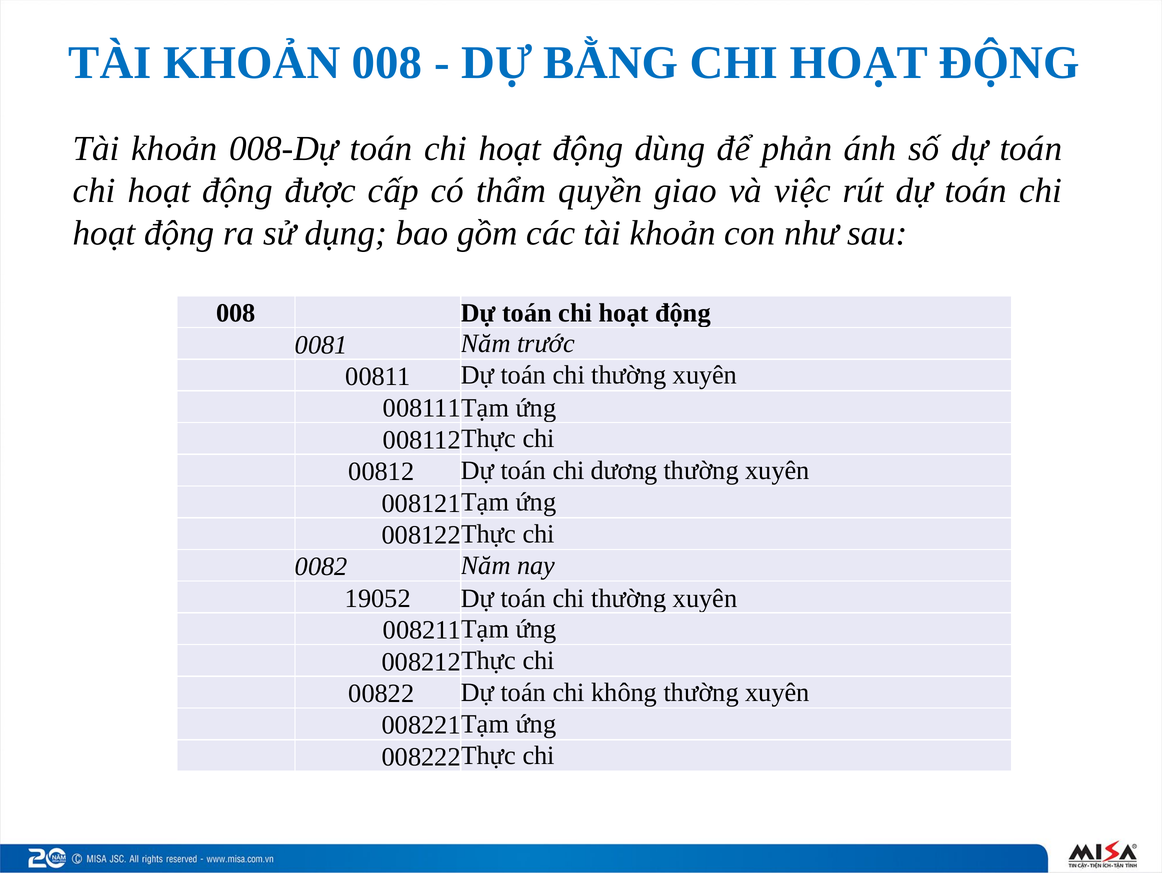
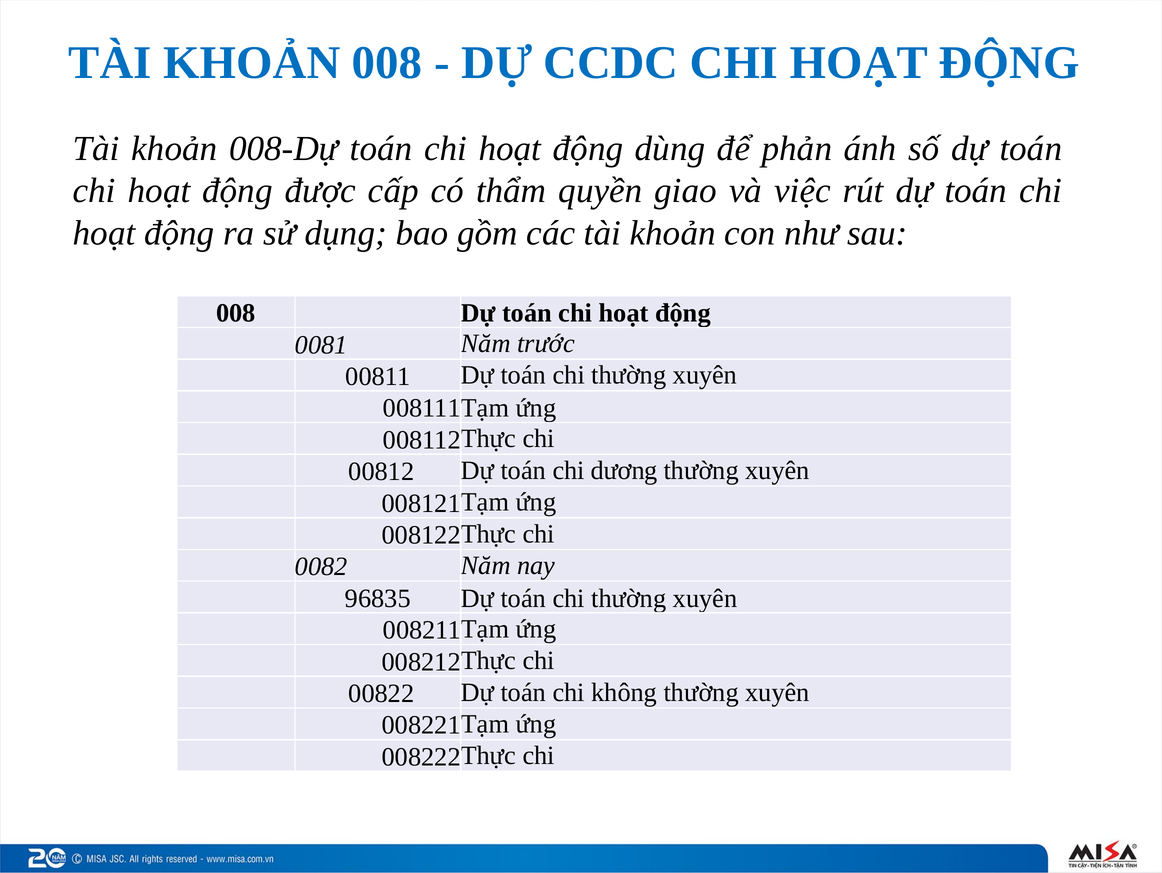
BẰNG: BẰNG -> CCDC
19052: 19052 -> 96835
